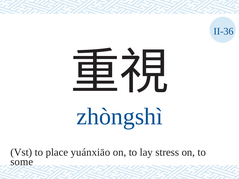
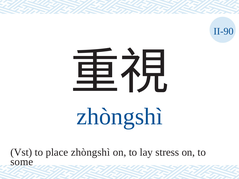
II-36: II-36 -> II-90
place yuánxiāo: yuánxiāo -> zhòngshì
